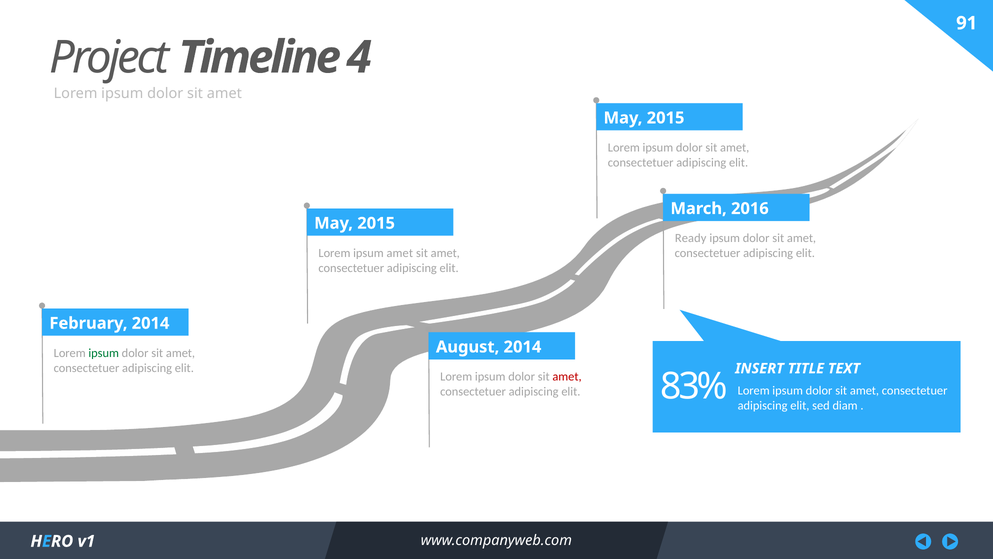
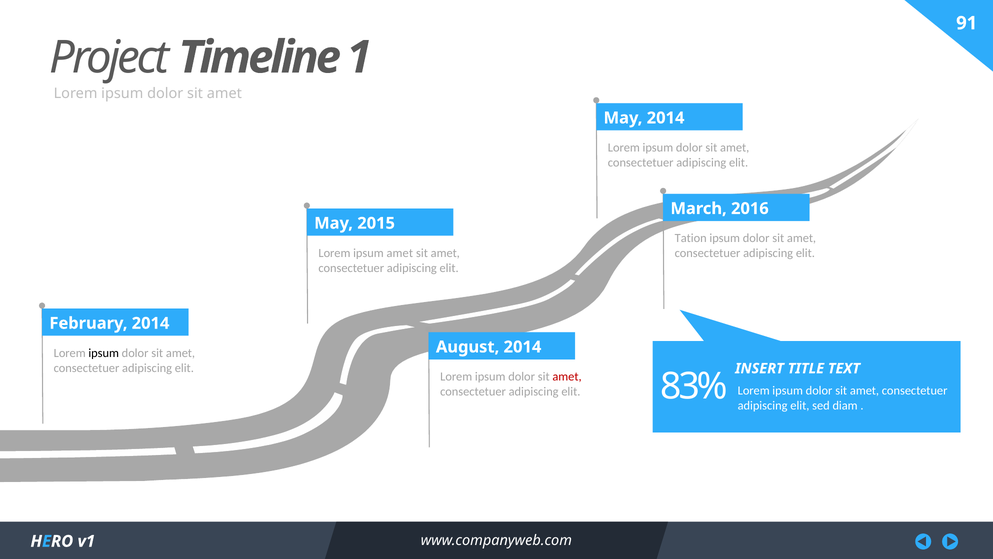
4: 4 -> 1
2015 at (666, 118): 2015 -> 2014
Ready: Ready -> Tation
ipsum at (104, 353) colour: green -> black
